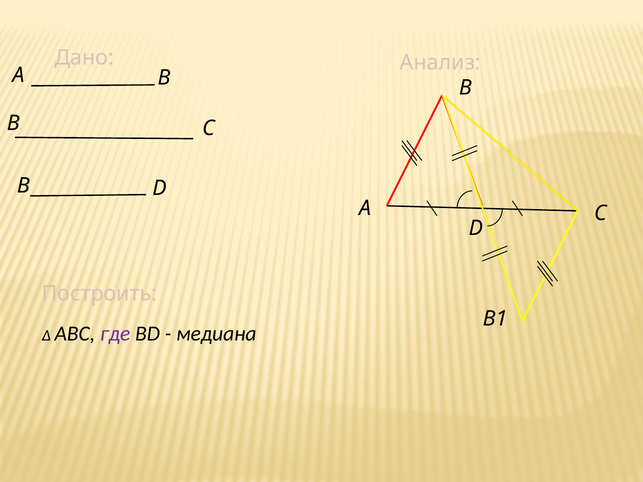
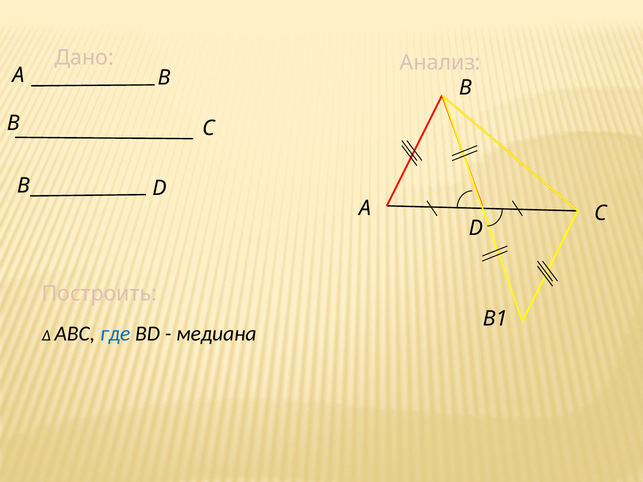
где colour: purple -> blue
